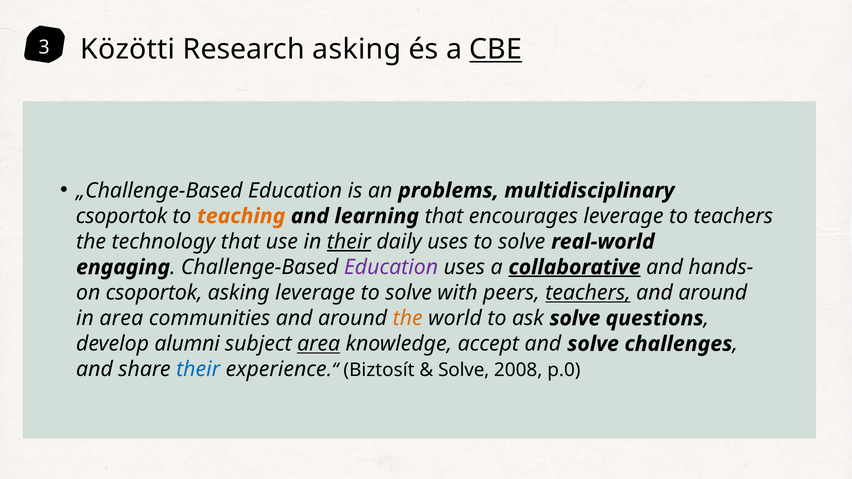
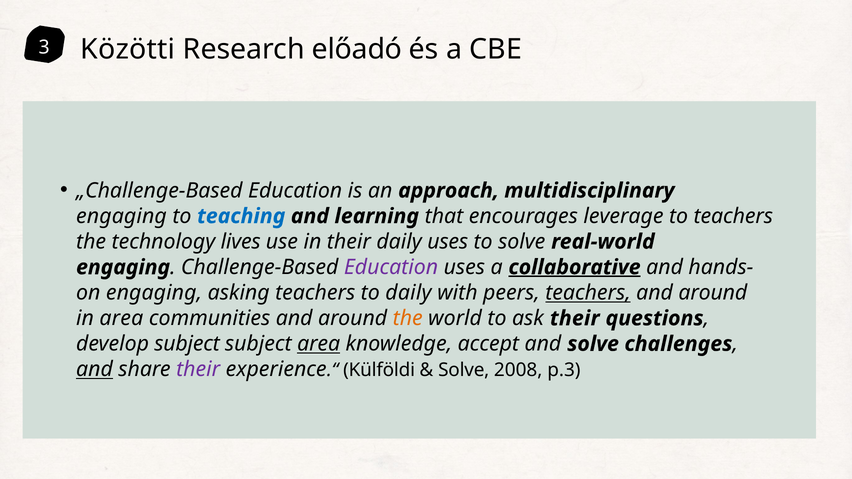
Research asking: asking -> előadó
CBE underline: present -> none
problems: problems -> approach
csoportok at (122, 216): csoportok -> engaging
teaching colour: orange -> blue
technology that: that -> lives
their at (349, 242) underline: present -> none
csoportok at (154, 293): csoportok -> engaging
asking leverage: leverage -> teachers
solve at (409, 293): solve -> daily
ask solve: solve -> their
develop alumni: alumni -> subject
and at (94, 370) underline: none -> present
their at (198, 370) colour: blue -> purple
Biztosít: Biztosít -> Külföldi
p.0: p.0 -> p.3
